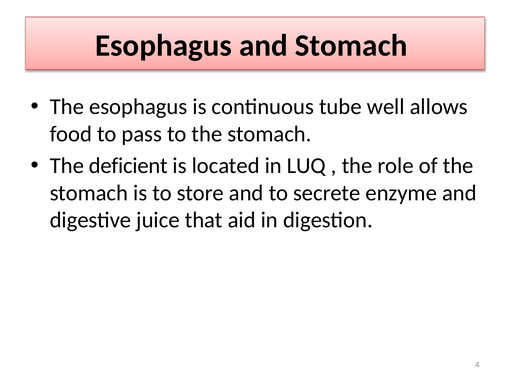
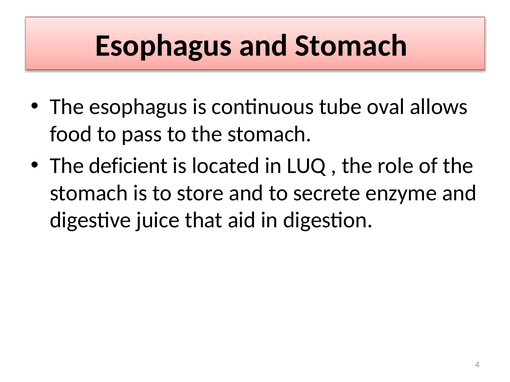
well: well -> oval
